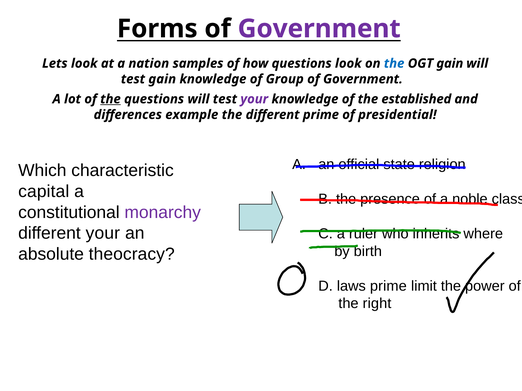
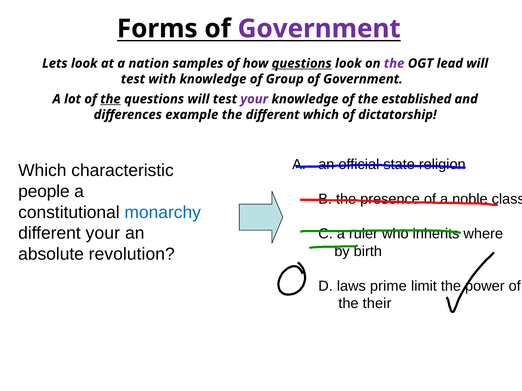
questions at (302, 63) underline: none -> present
the at (394, 63) colour: blue -> purple
OGT gain: gain -> lead
test gain: gain -> with
different prime: prime -> which
presidential: presidential -> dictatorship
capital: capital -> people
monarchy colour: purple -> blue
theocracy: theocracy -> revolution
right: right -> their
